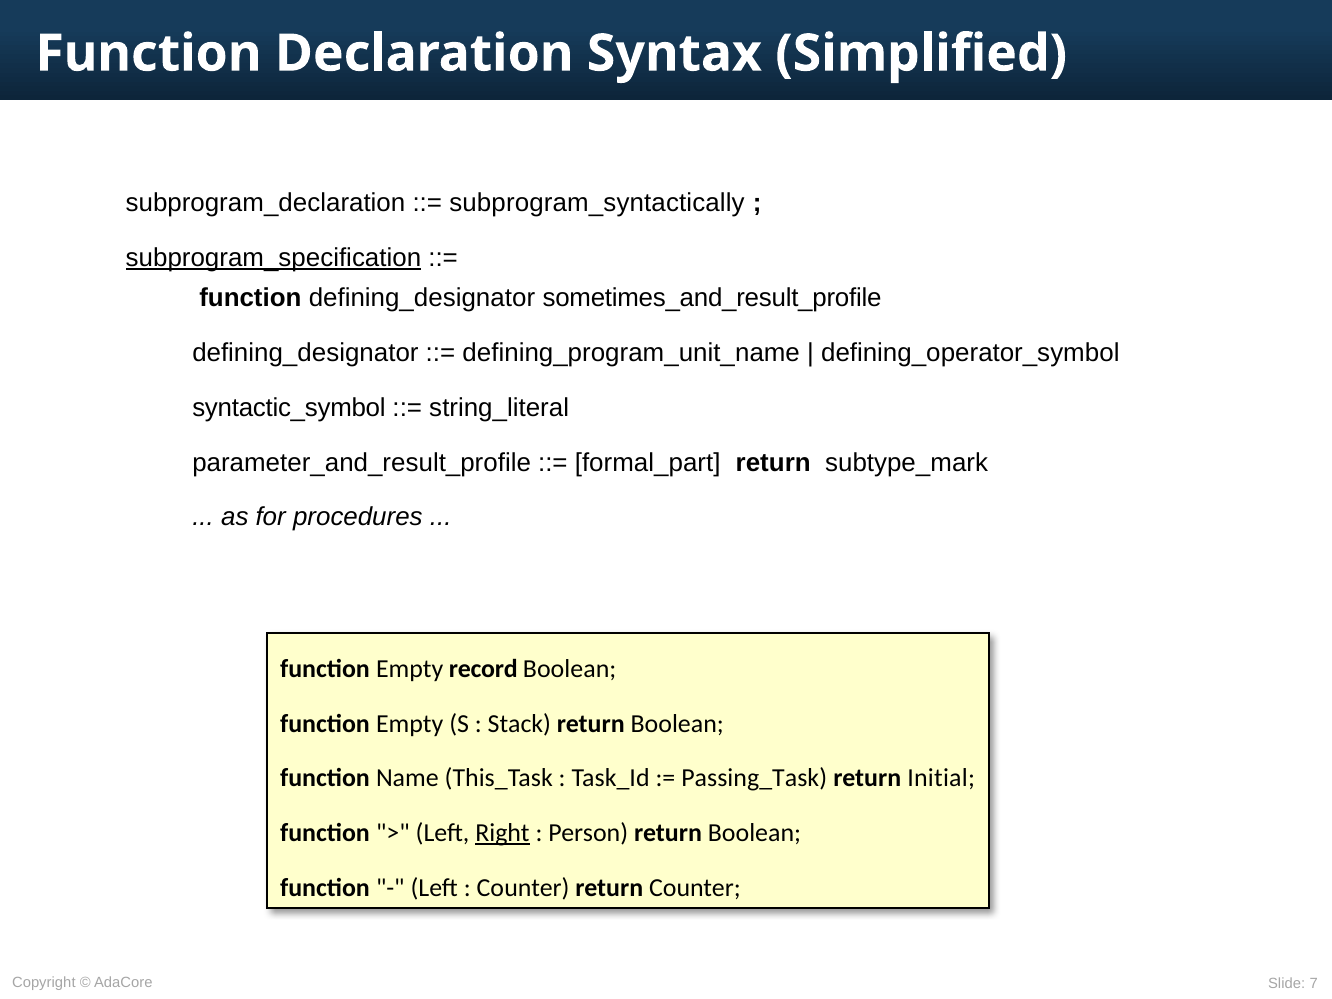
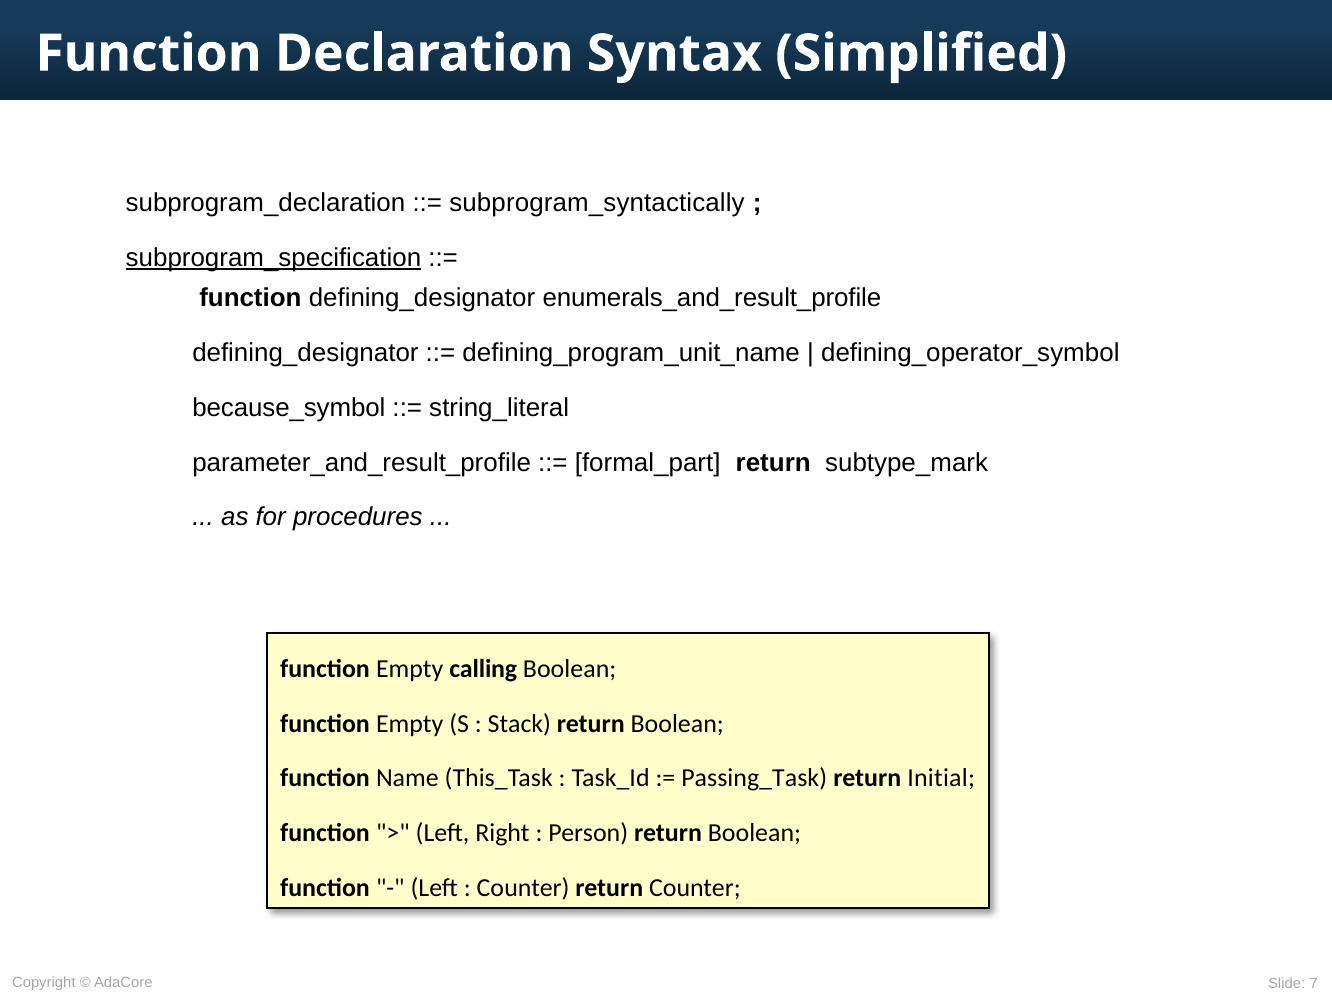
sometimes_and_result_profile: sometimes_and_result_profile -> enumerals_and_result_profile
syntactic_symbol: syntactic_symbol -> because_symbol
record: record -> calling
Right underline: present -> none
